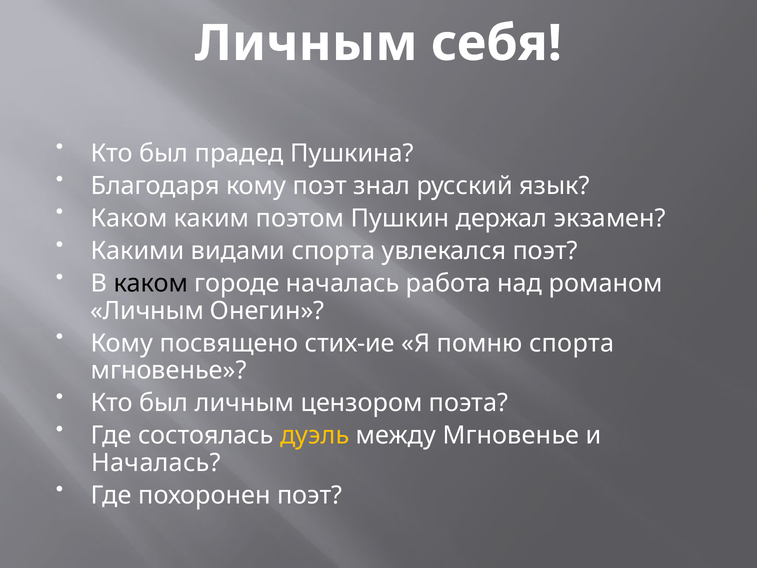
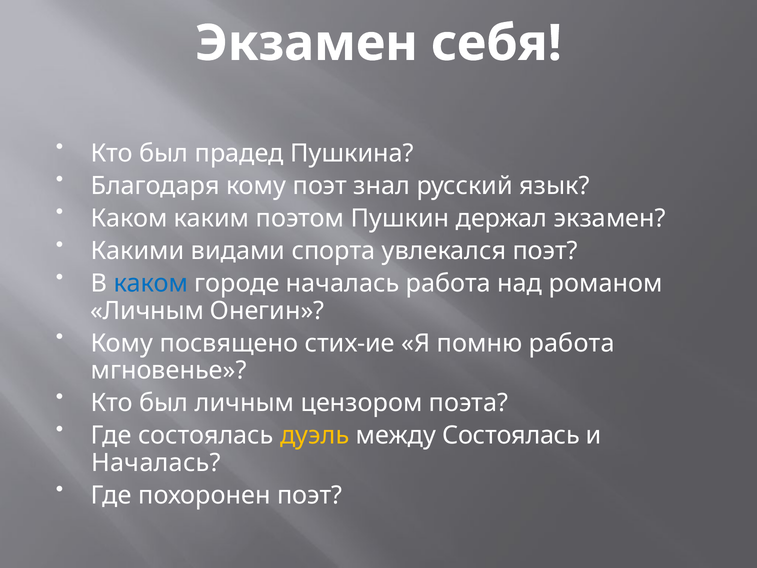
Личным at (306, 43): Личным -> Экзамен
каком at (151, 283) colour: black -> blue
помню спорта: спорта -> работа
между Мгновенье: Мгновенье -> Состоялась
